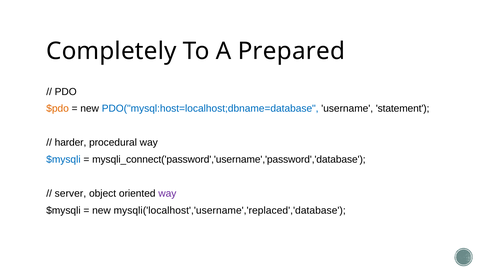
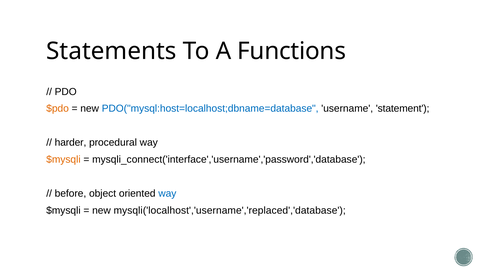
Completely: Completely -> Statements
Prepared: Prepared -> Functions
$mysqli at (63, 160) colour: blue -> orange
mysqli_connect('password','username','password','database: mysqli_connect('password','username','password','database -> mysqli_connect('interface','username','password','database
server: server -> before
way at (167, 194) colour: purple -> blue
